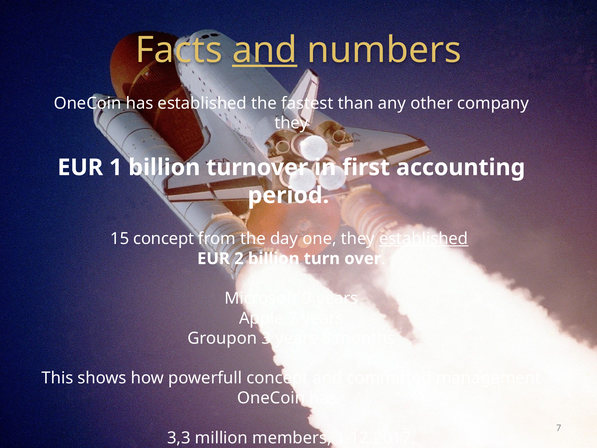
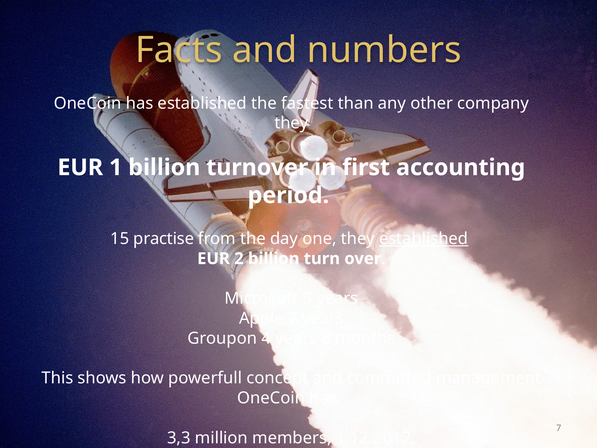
and at (265, 50) underline: present -> none
15 concept: concept -> practise
3: 3 -> 4
